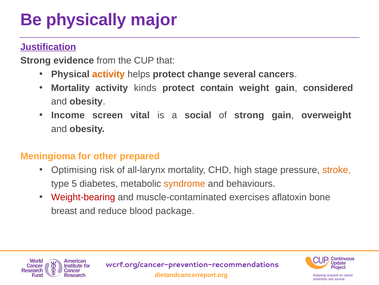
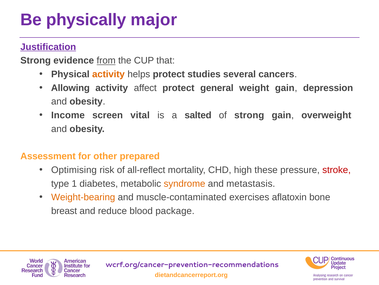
from underline: none -> present
change: change -> studies
Mortality at (70, 88): Mortality -> Allowing
kinds: kinds -> affect
contain: contain -> general
considered: considered -> depression
social: social -> salted
Meningioma: Meningioma -> Assessment
all-larynx: all-larynx -> all-reflect
stage: stage -> these
stroke colour: orange -> red
5: 5 -> 1
behaviours: behaviours -> metastasis
Weight-bearing colour: red -> orange
